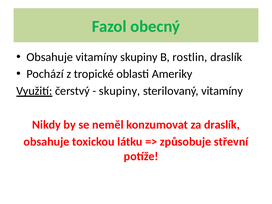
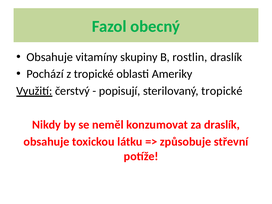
skupiny at (120, 91): skupiny -> popisují
sterilovaný vitamíny: vitamíny -> tropické
